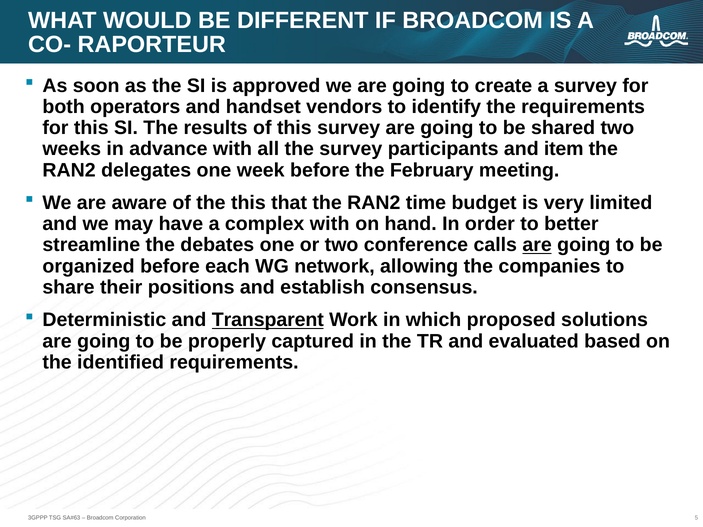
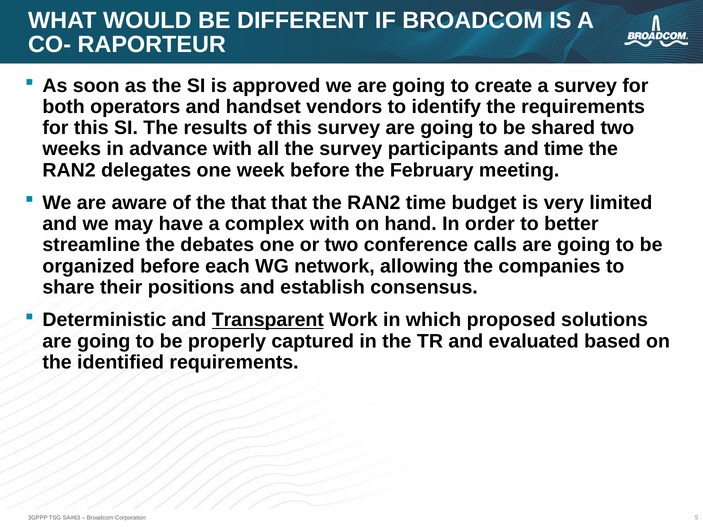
and item: item -> time
the this: this -> that
are at (537, 245) underline: present -> none
